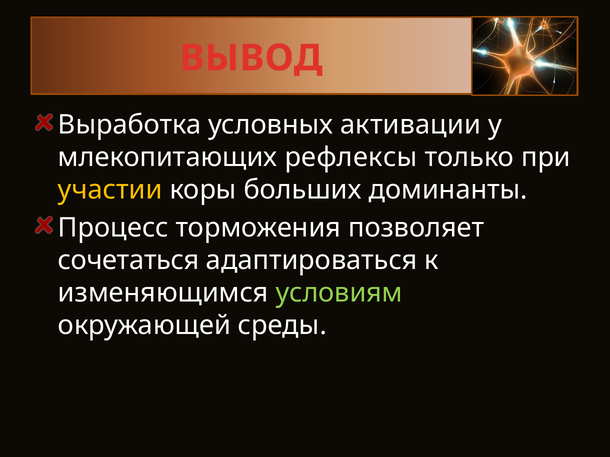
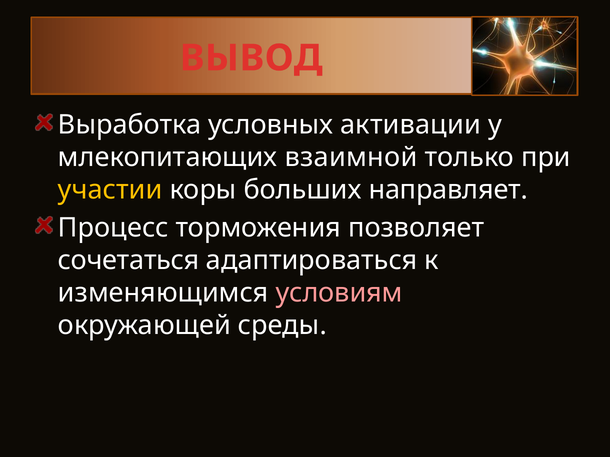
рефлексы: рефлексы -> взаимной
доминанты: доминанты -> направляет
условиям colour: light green -> pink
